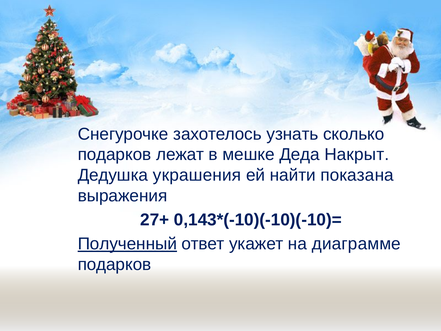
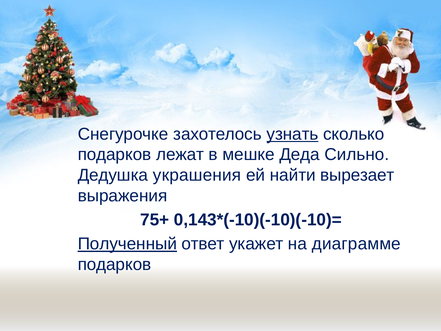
узнать underline: none -> present
Накрыт: Накрыт -> Сильно
показана: показана -> вырезает
27+: 27+ -> 75+
